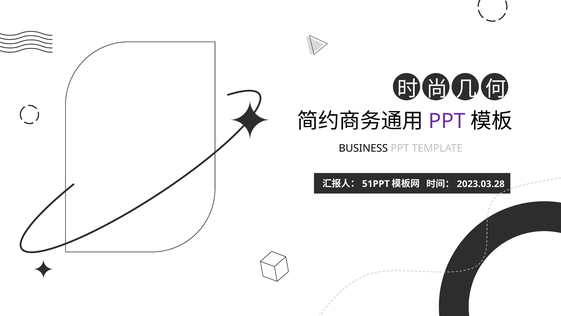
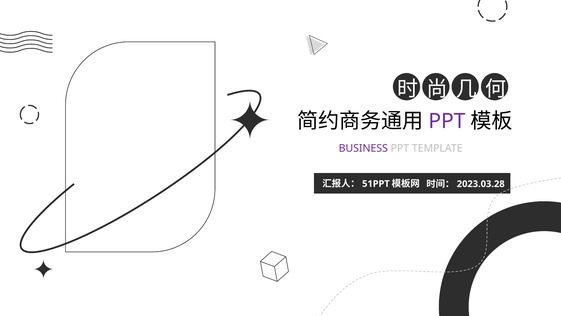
BUSINESS colour: black -> purple
